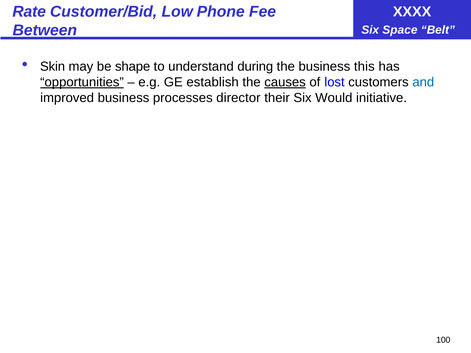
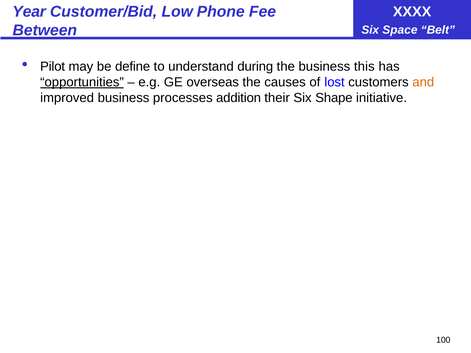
Rate: Rate -> Year
Skin: Skin -> Pilot
shape: shape -> define
establish: establish -> overseas
causes underline: present -> none
and colour: blue -> orange
director: director -> addition
Would: Would -> Shape
